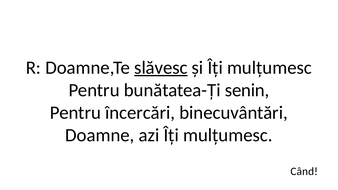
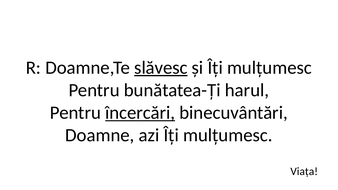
senin: senin -> harul
încercări underline: none -> present
Când: Când -> Viața
